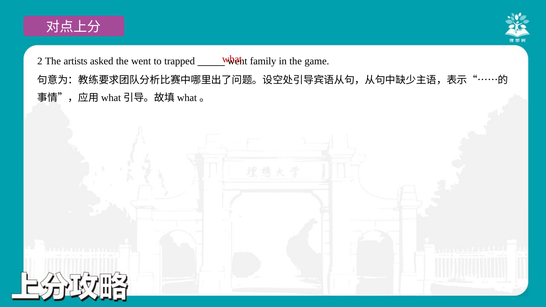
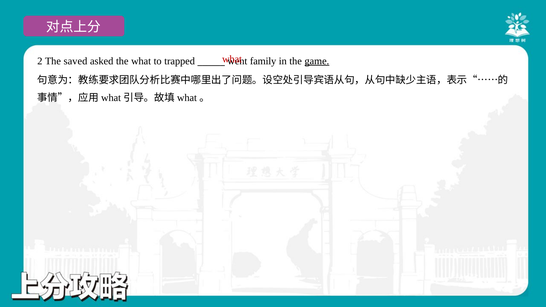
artists: artists -> saved
the went: went -> what
game underline: none -> present
